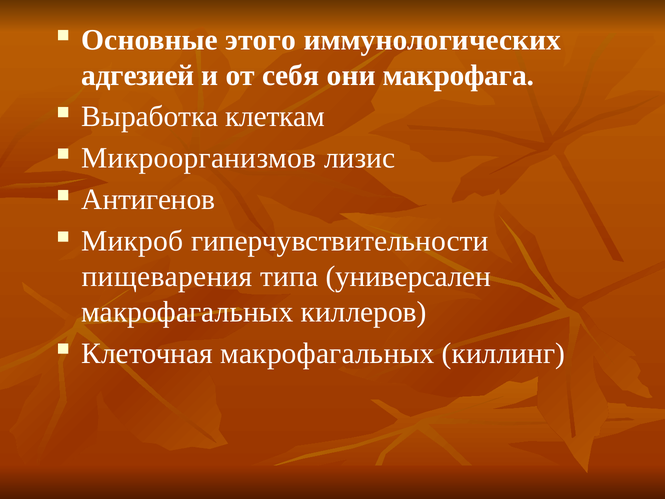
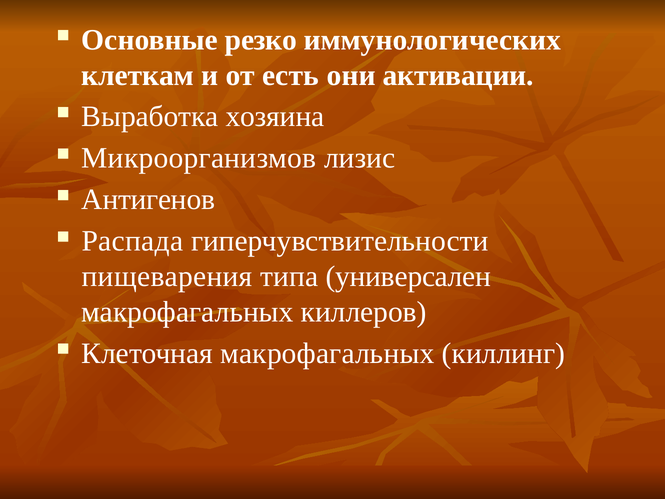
этого: этого -> резко
адгезией: адгезией -> клеткам
себя: себя -> есть
макрофага: макрофага -> активации
клеткам: клеткам -> хозяина
Микроб: Микроб -> Распада
